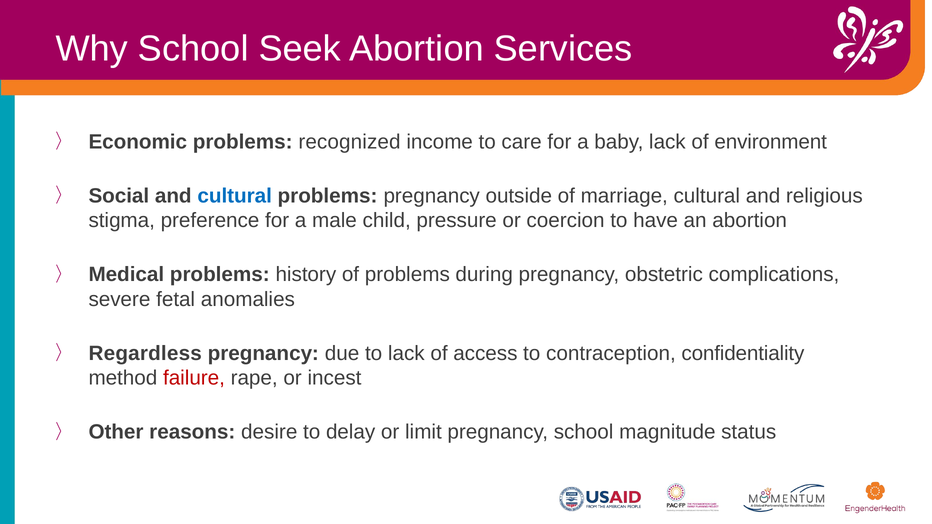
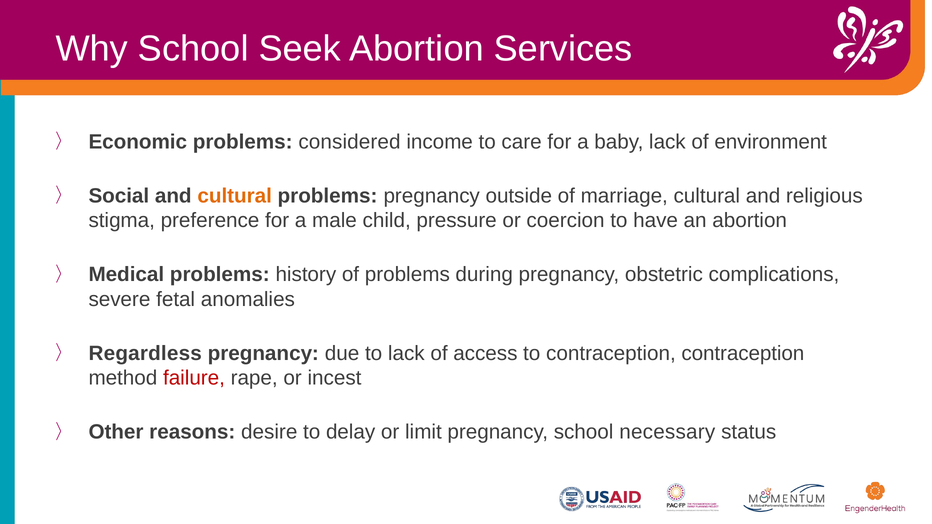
recognized: recognized -> considered
cultural at (235, 196) colour: blue -> orange
contraception confidentiality: confidentiality -> contraception
magnitude: magnitude -> necessary
